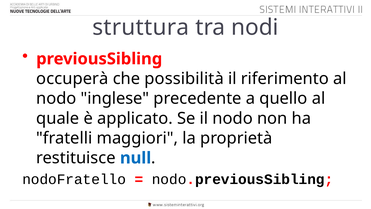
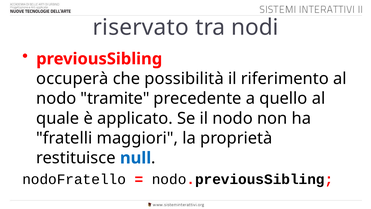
struttura: struttura -> riservato
inglese: inglese -> tramite
